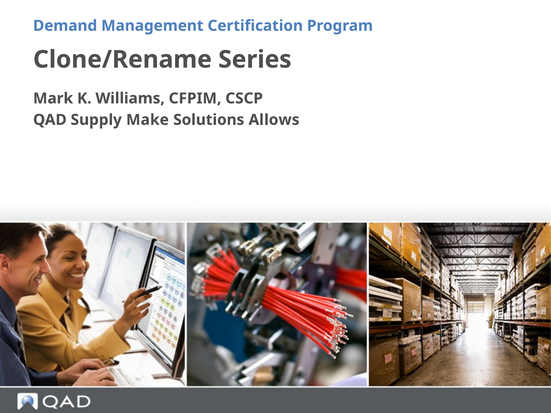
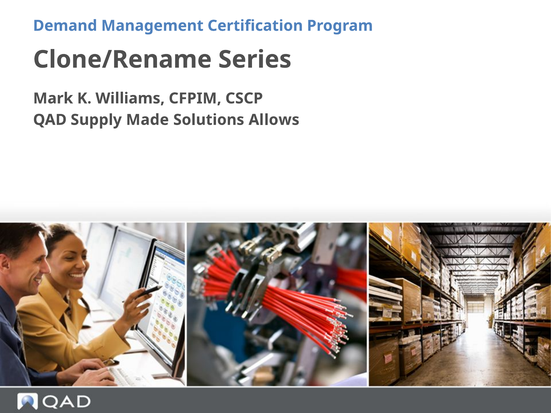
Make: Make -> Made
